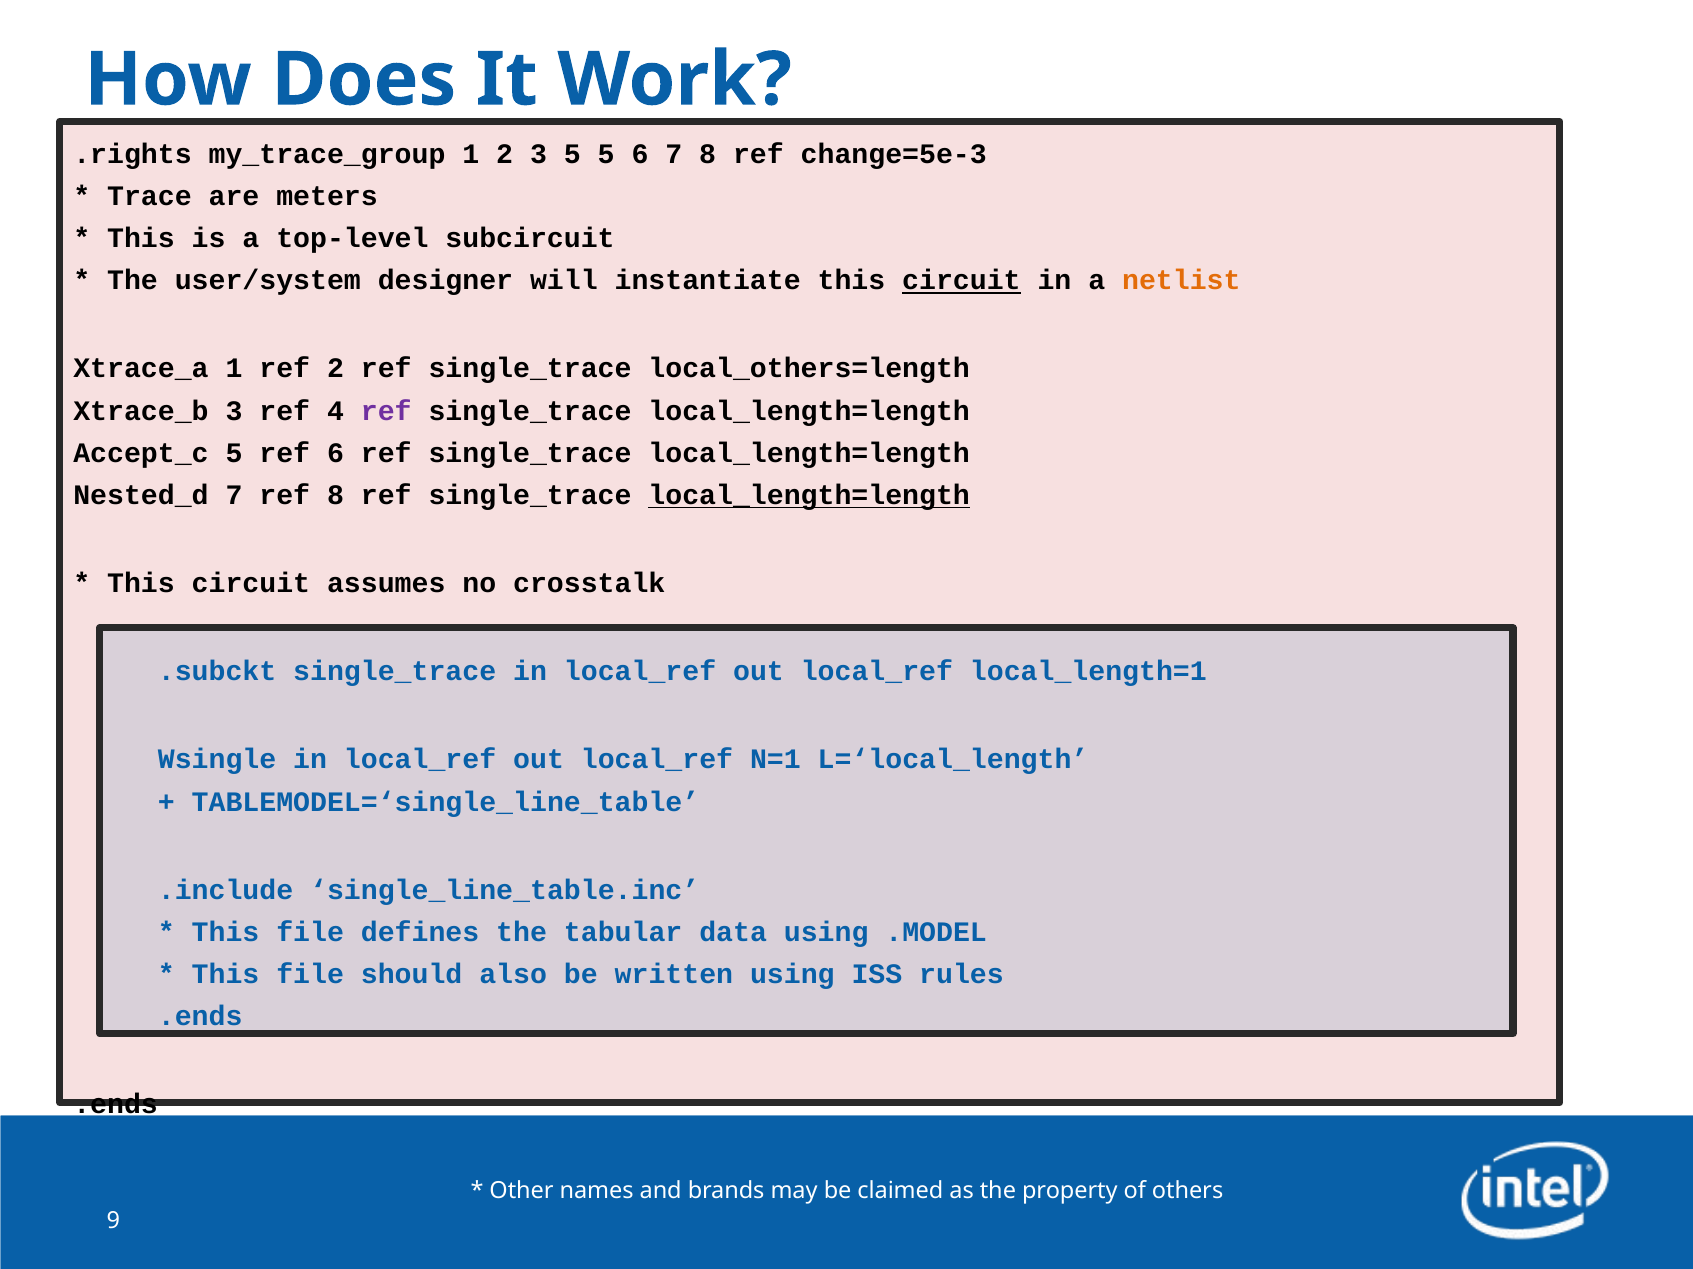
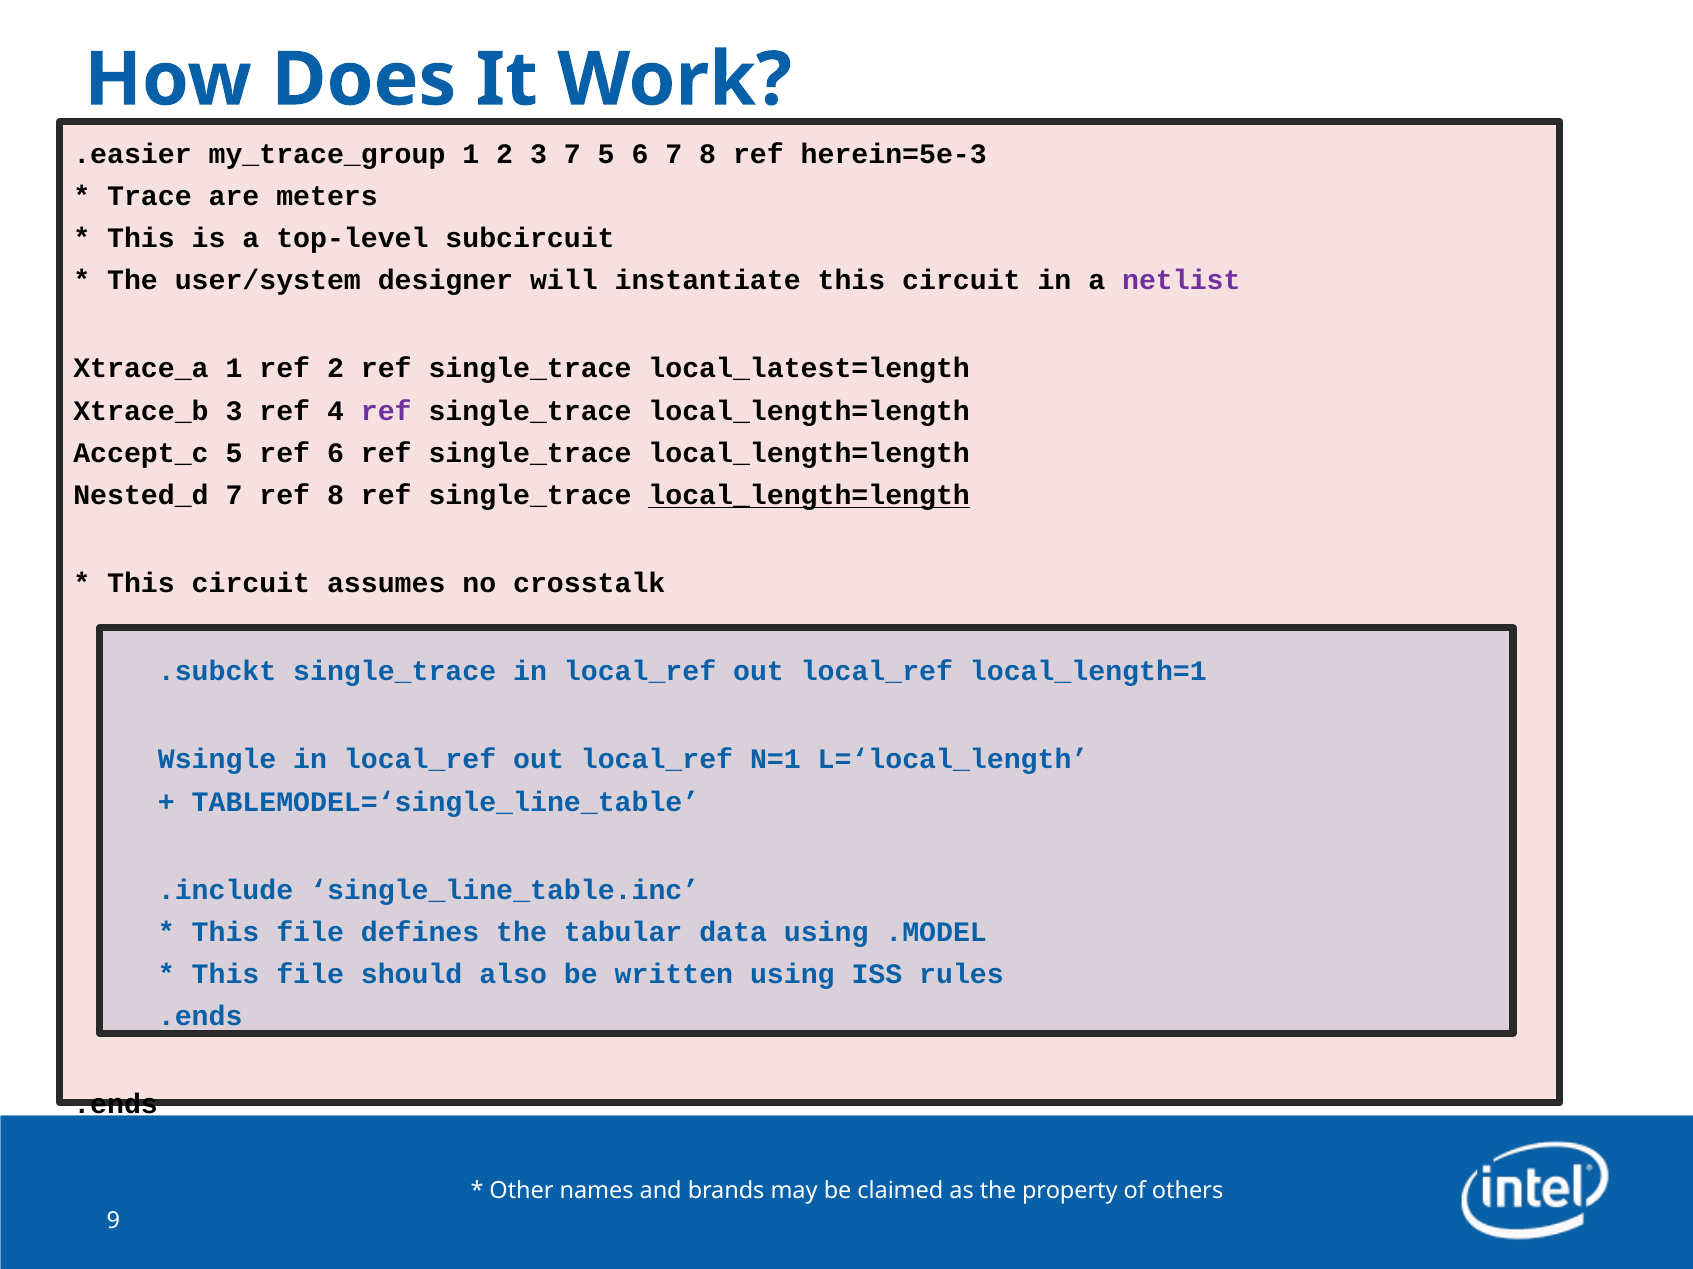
.rights: .rights -> .easier
3 5: 5 -> 7
change=5e-3: change=5e-3 -> herein=5e-3
circuit at (961, 281) underline: present -> none
netlist colour: orange -> purple
local_others=length: local_others=length -> local_latest=length
